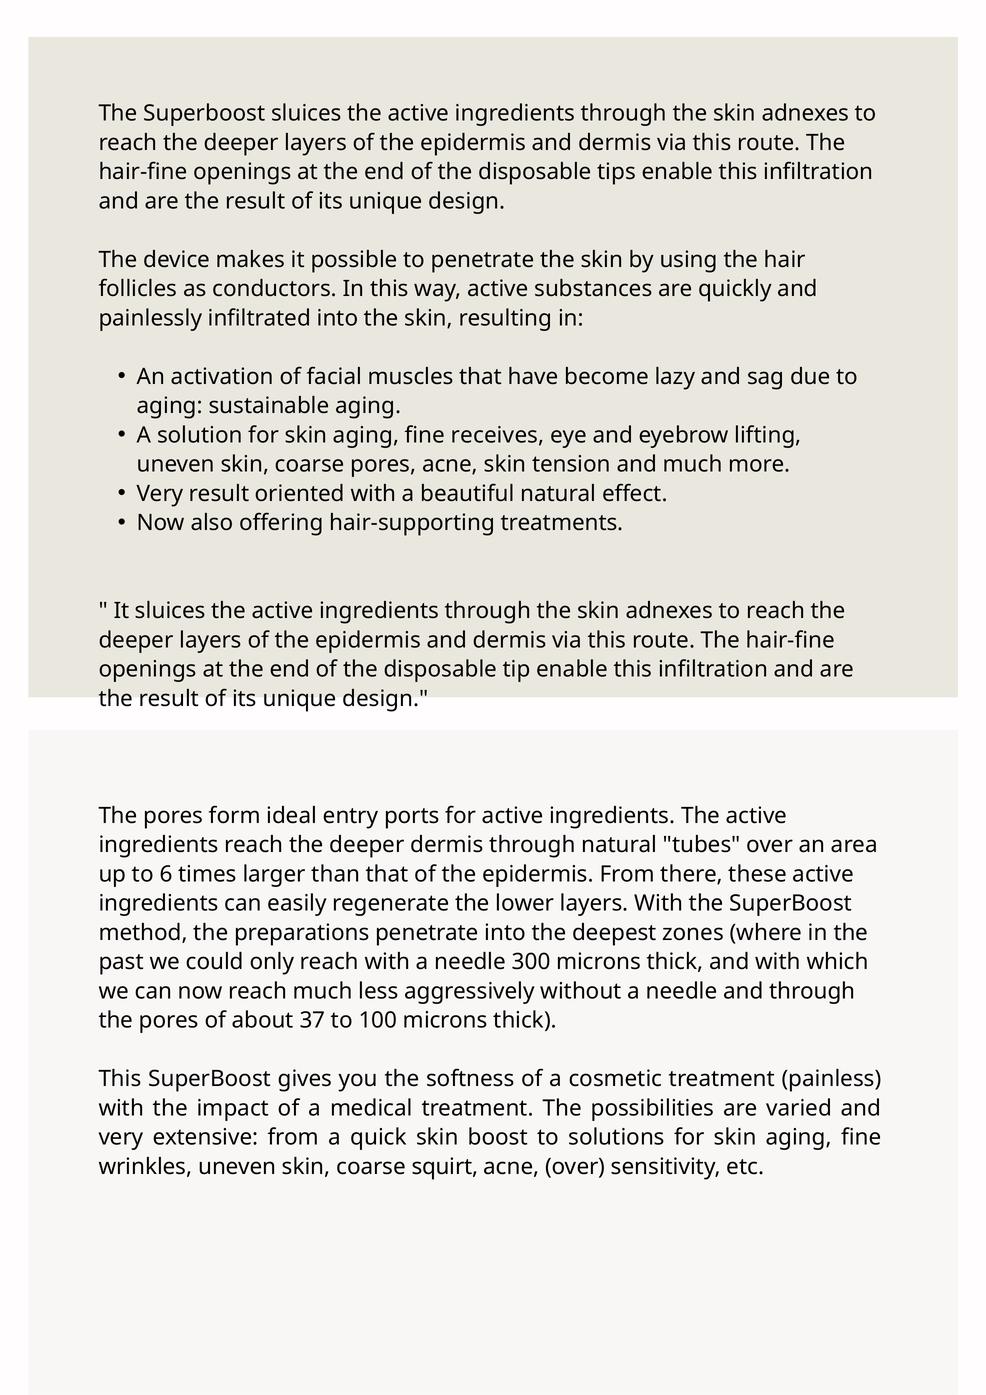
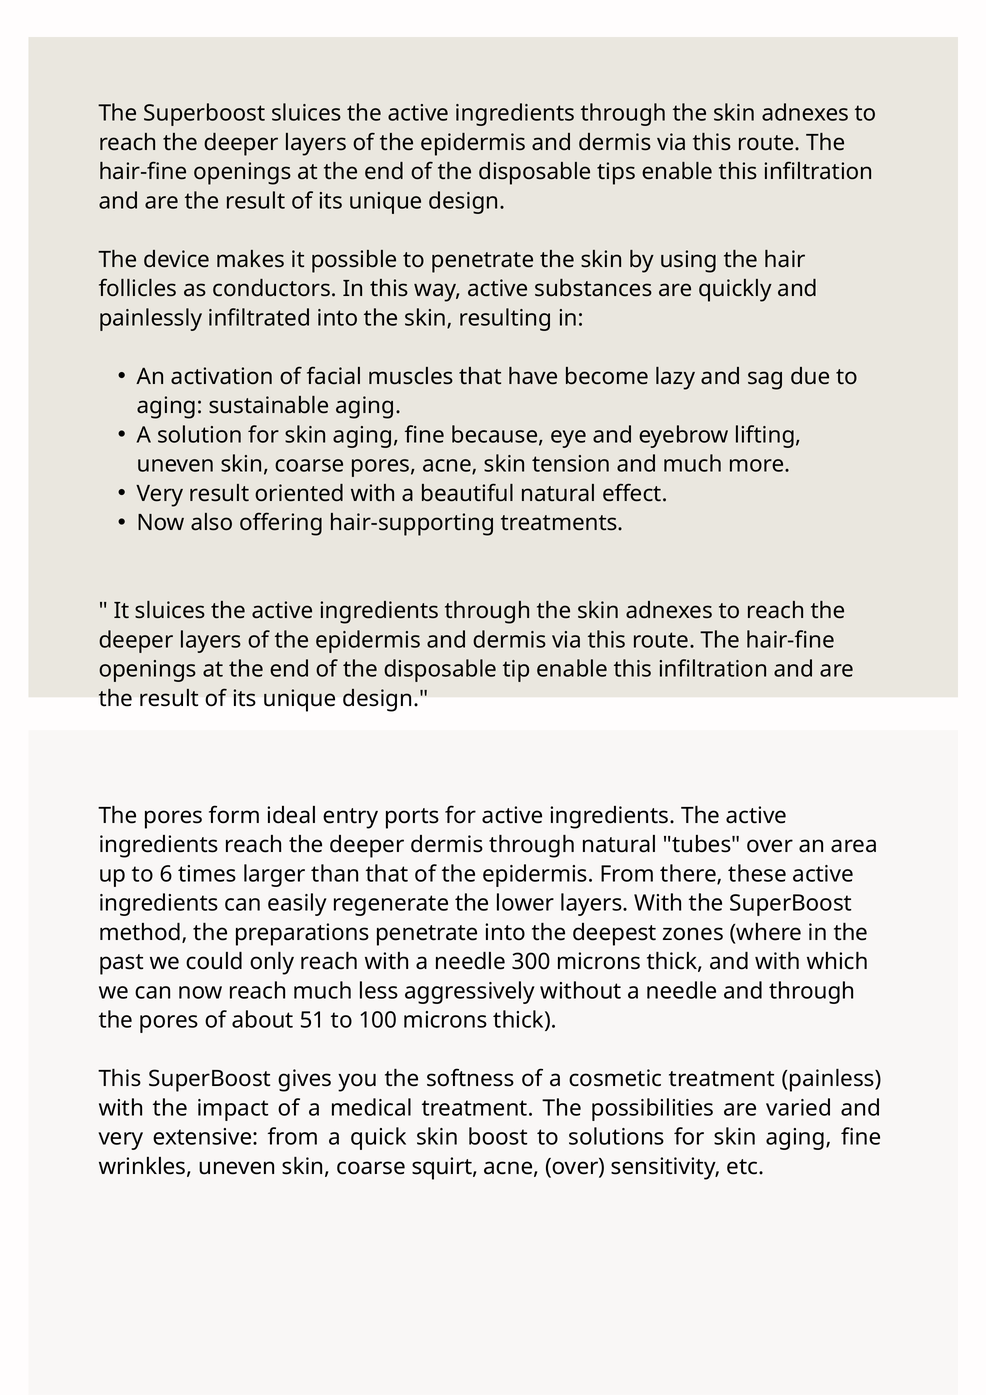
receives: receives -> because
37: 37 -> 51
